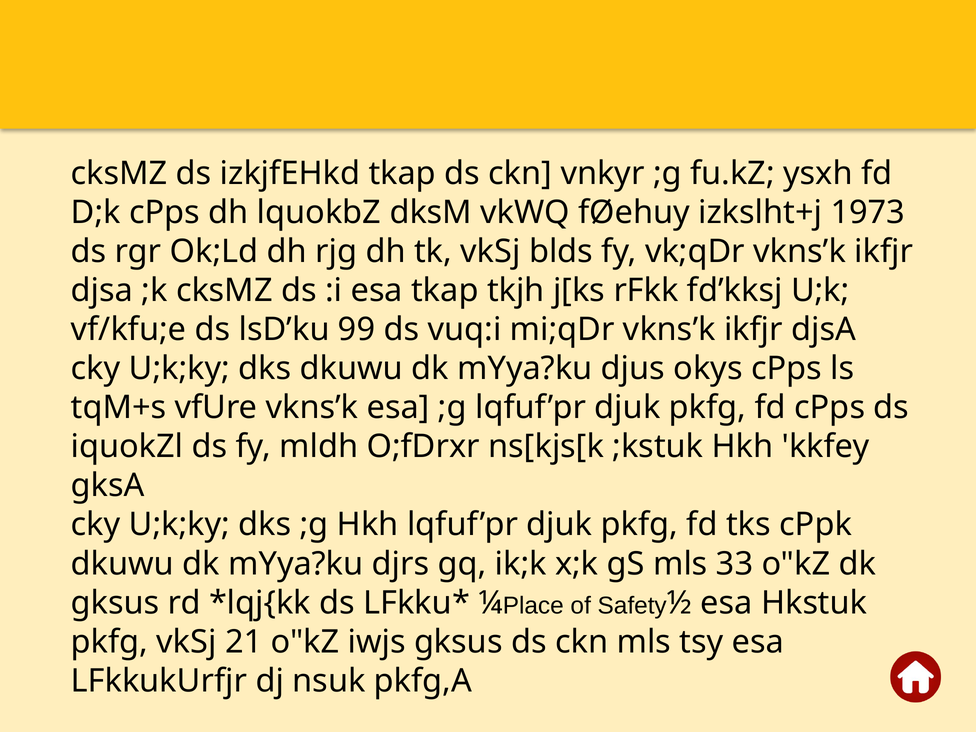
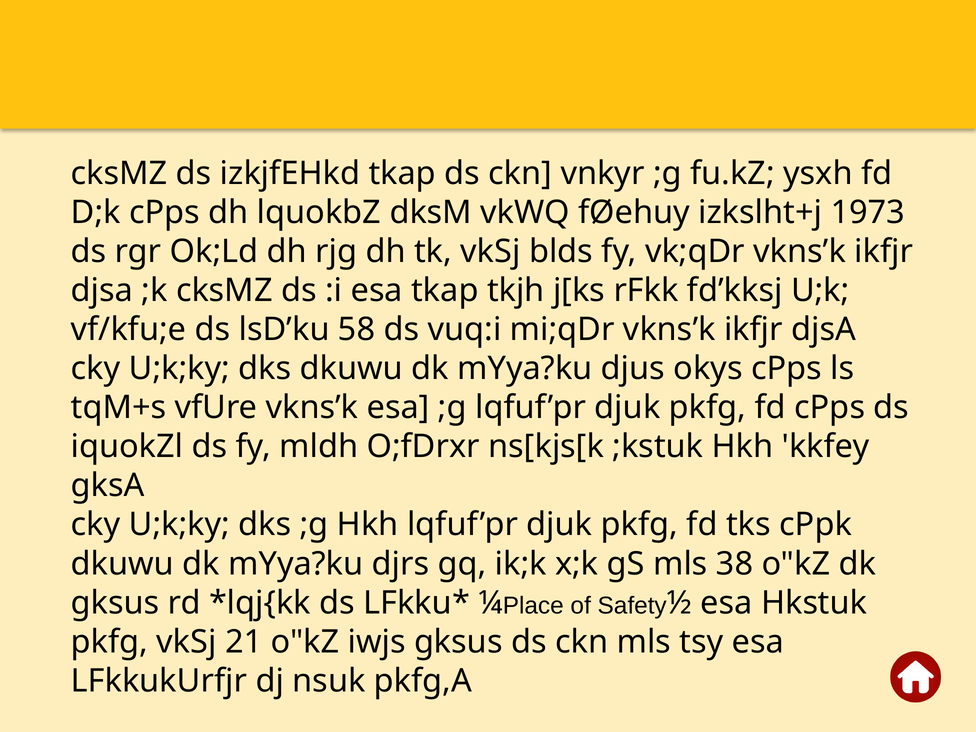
99: 99 -> 58
33: 33 -> 38
